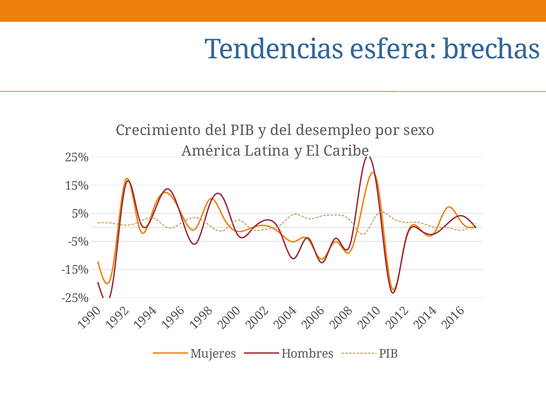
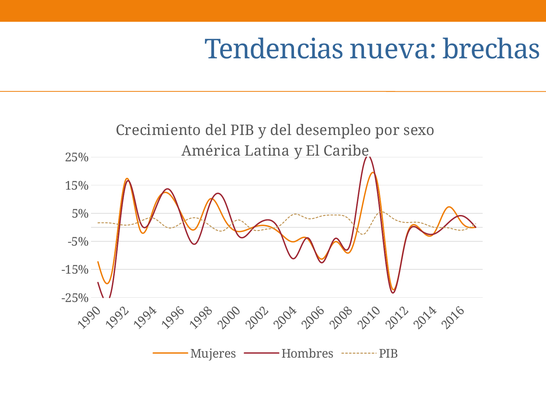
esfera: esfera -> nueva
